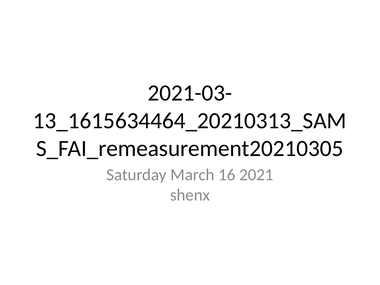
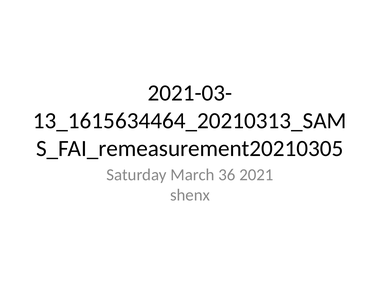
16: 16 -> 36
